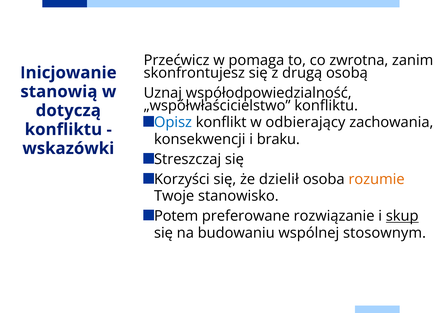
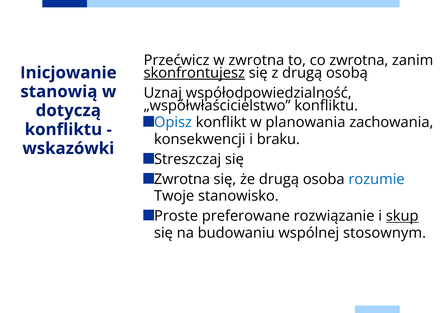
w pomaga: pomaga -> zwrotna
skonfrontujesz underline: none -> present
odbierający: odbierający -> planowania
Korzyści at (182, 179): Korzyści -> Zwrotna
że dzielił: dzielił -> drugą
rozumie colour: orange -> blue
Potem: Potem -> Proste
